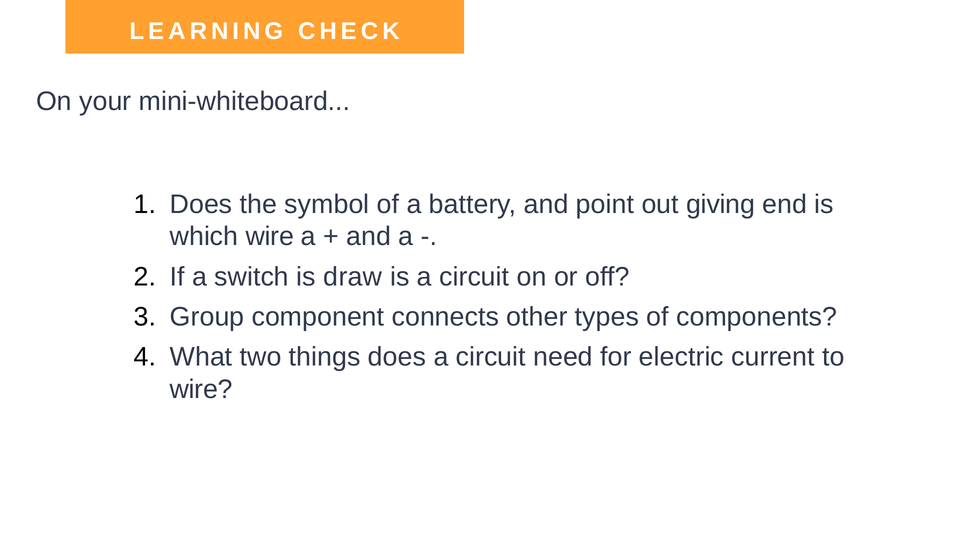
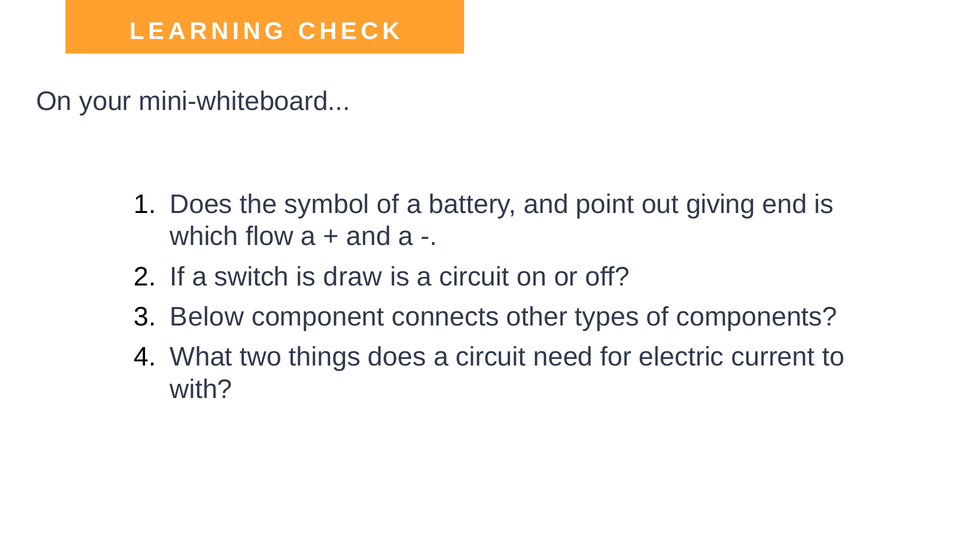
which wire: wire -> flow
Group: Group -> Below
wire at (201, 389): wire -> with
